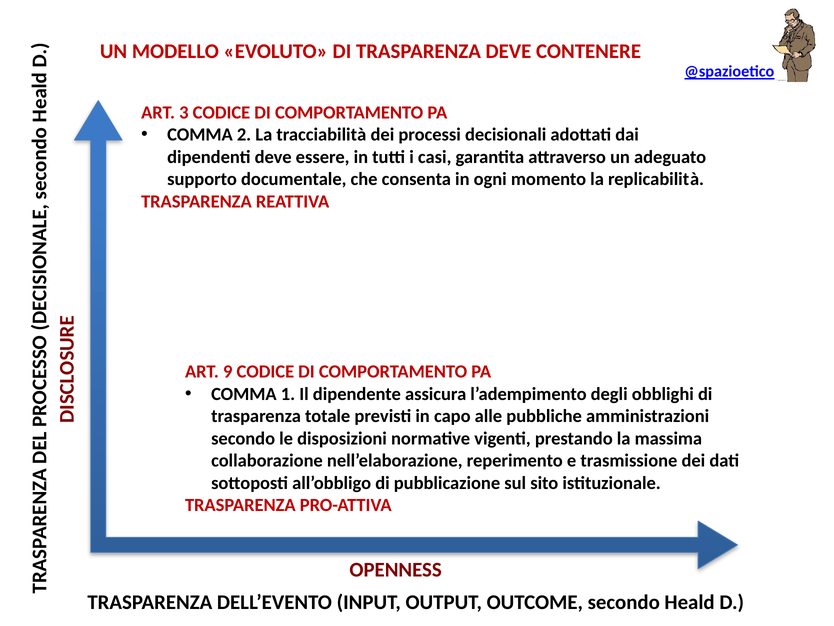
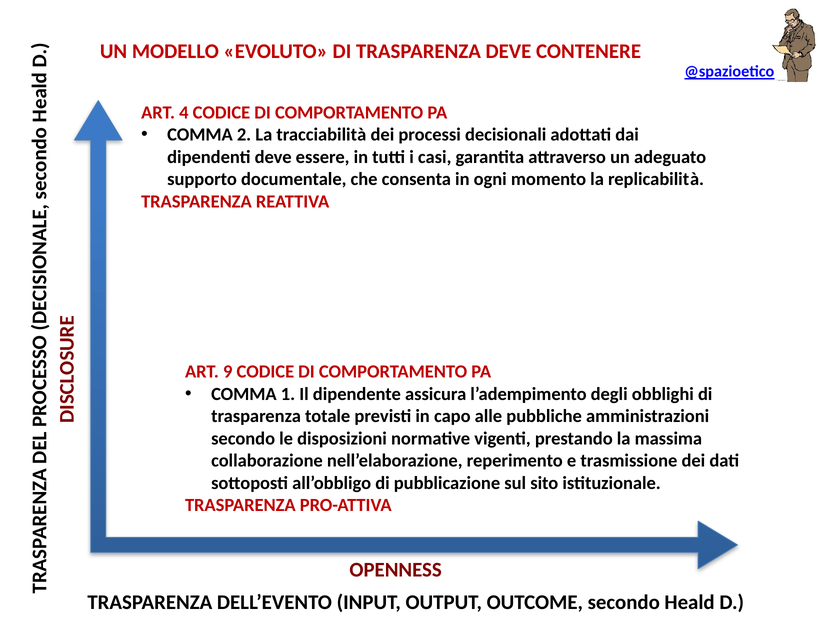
3: 3 -> 4
